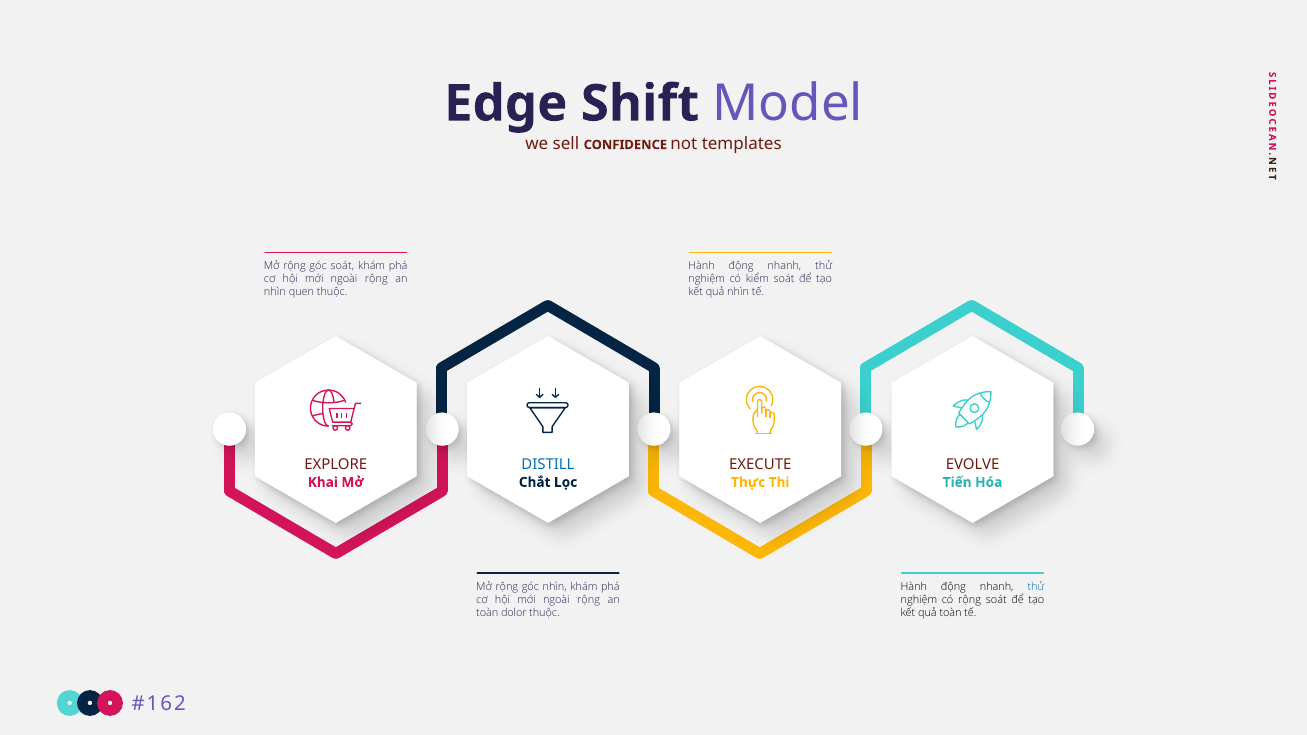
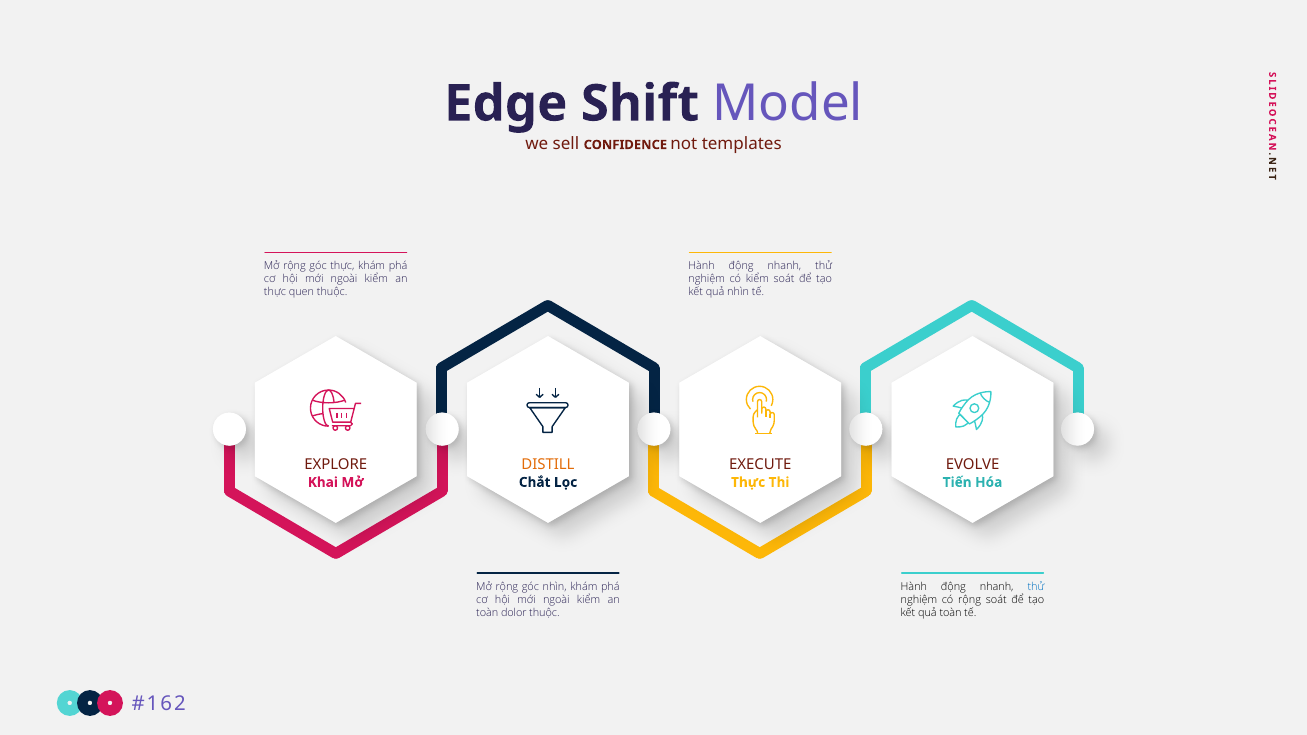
góc soát: soát -> thực
rộng at (376, 279): rộng -> kiểm
nhìn at (275, 292): nhìn -> thực
DISTILL colour: blue -> orange
rộng at (589, 600): rộng -> kiểm
